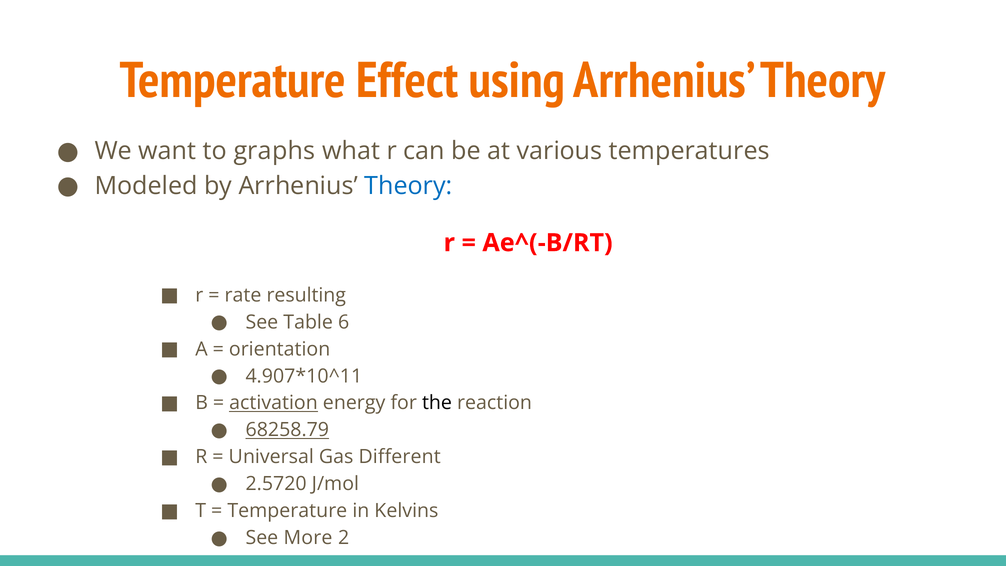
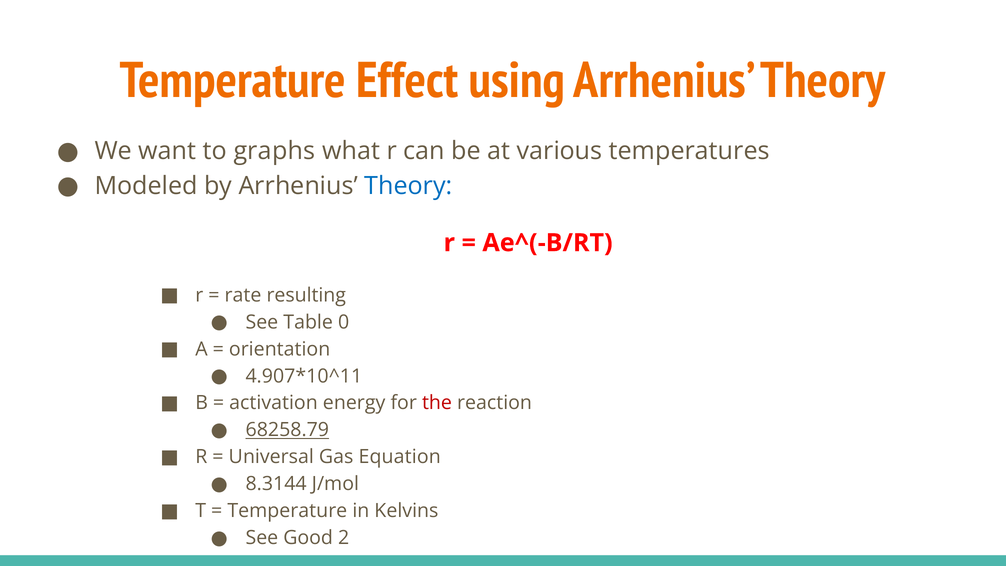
6: 6 -> 0
activation underline: present -> none
the colour: black -> red
Different: Different -> Equation
2.5720: 2.5720 -> 8.3144
More: More -> Good
